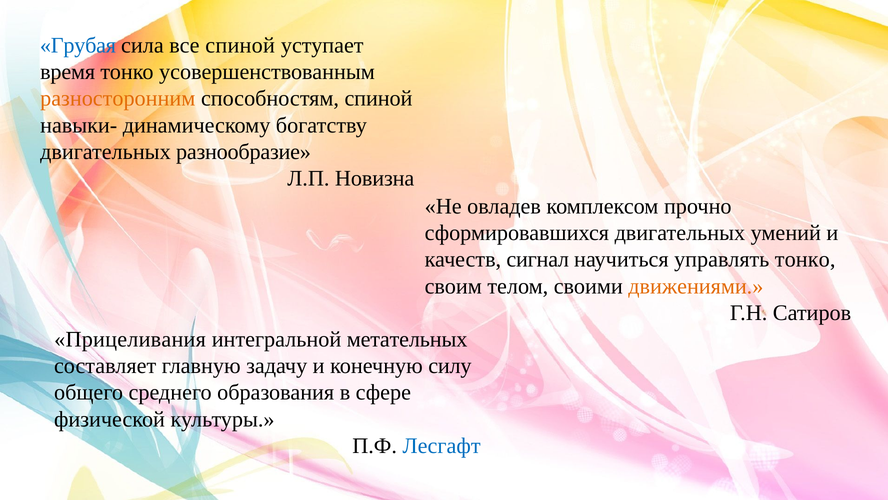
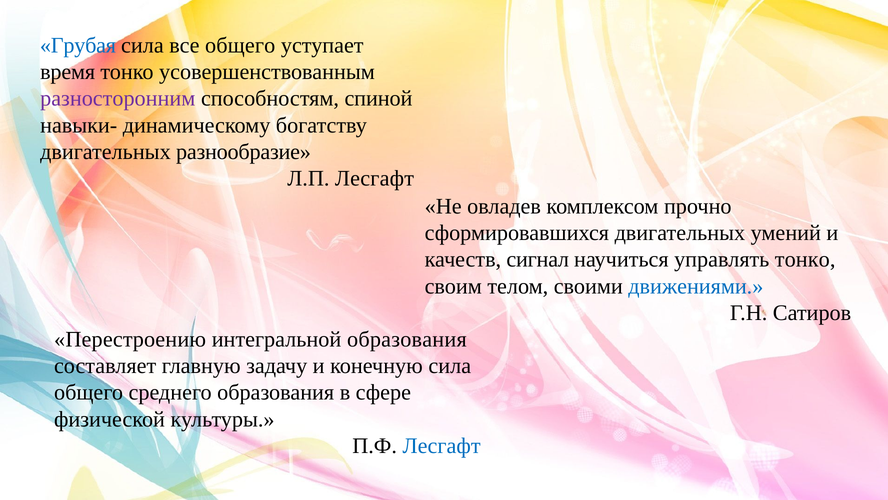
все спиной: спиной -> общего
разносторонним colour: orange -> purple
Л.П Новизна: Новизна -> Лесгафт
движениями colour: orange -> blue
Прицеливания: Прицеливания -> Перестроению
интегральной метательных: метательных -> образования
конечную силу: силу -> сила
